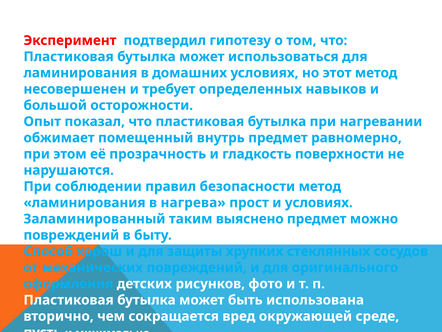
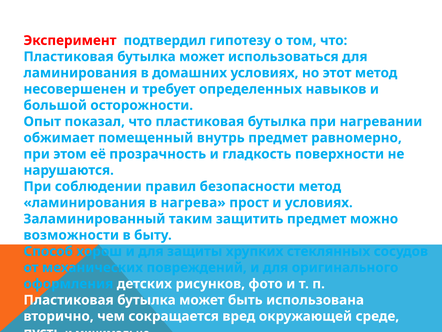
выяснено: выяснено -> защитить
повреждений at (71, 235): повреждений -> возможности
